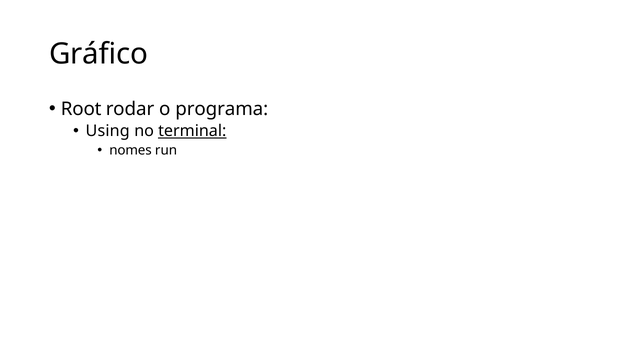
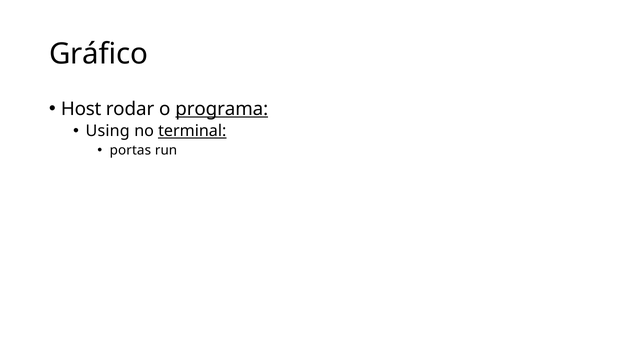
Root: Root -> Host
programa underline: none -> present
nomes: nomes -> portas
